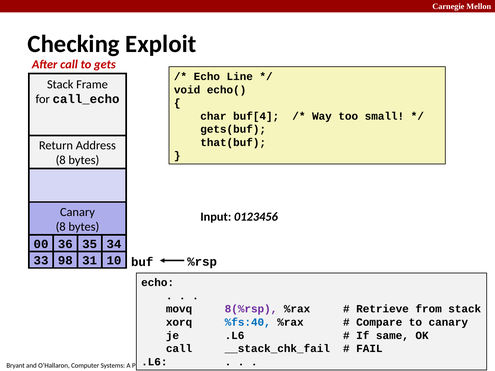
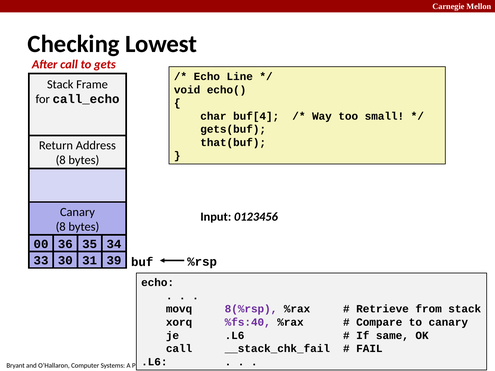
Exploit: Exploit -> Lowest
98: 98 -> 30
10: 10 -> 39
%fs:40 colour: blue -> purple
